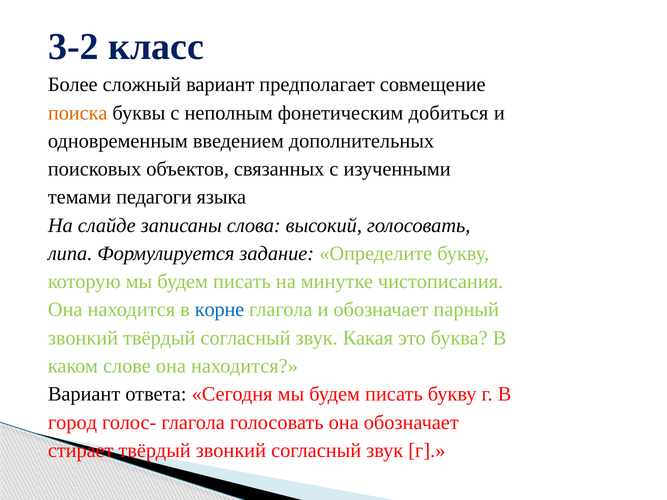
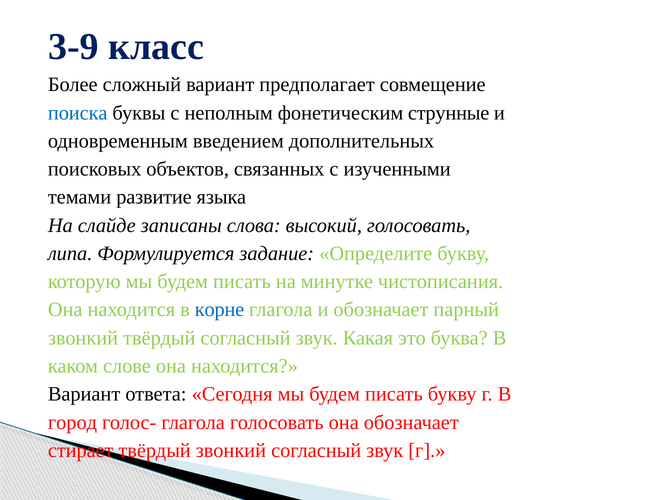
3-2: 3-2 -> 3-9
поиска colour: orange -> blue
добиться: добиться -> струнные
педагоги: педагоги -> развитие
